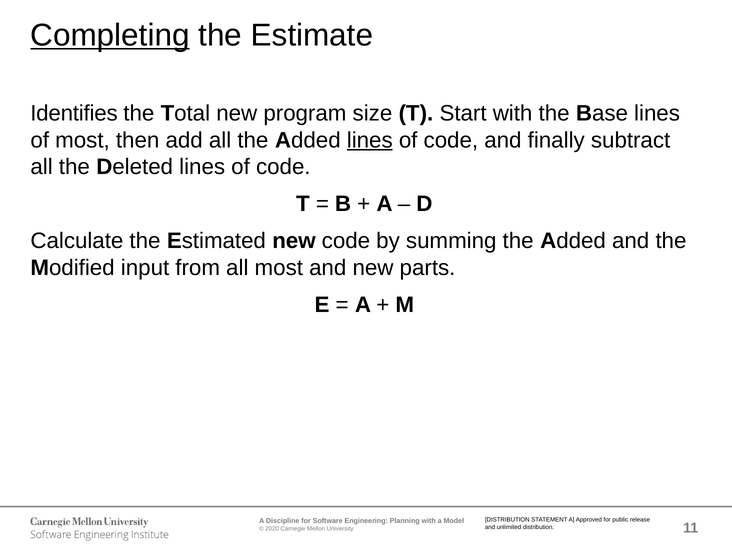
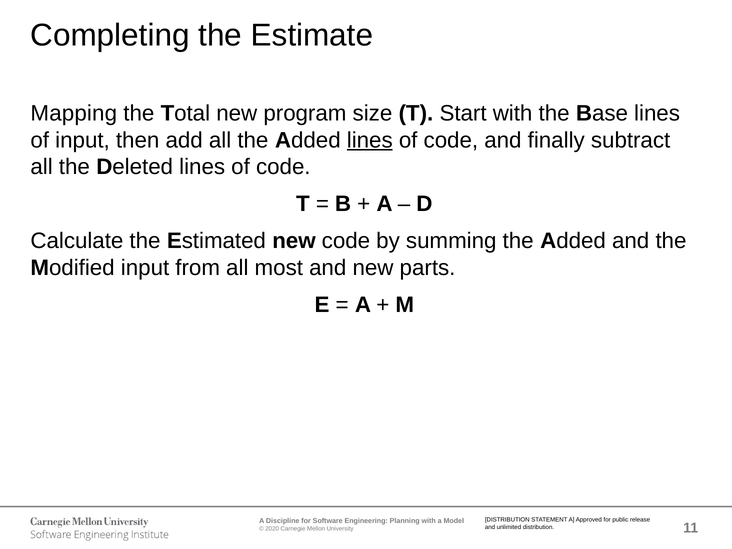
Completing underline: present -> none
Identifies: Identifies -> Mapping
of most: most -> input
